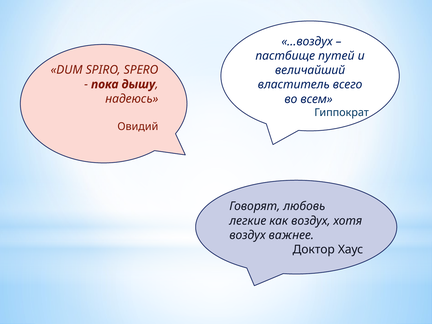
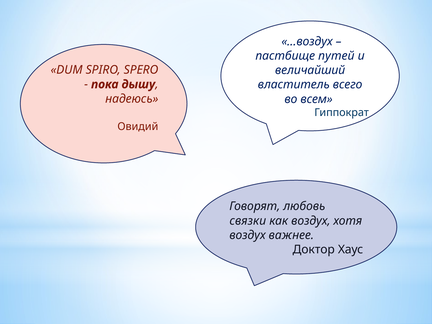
легкие: легкие -> связки
